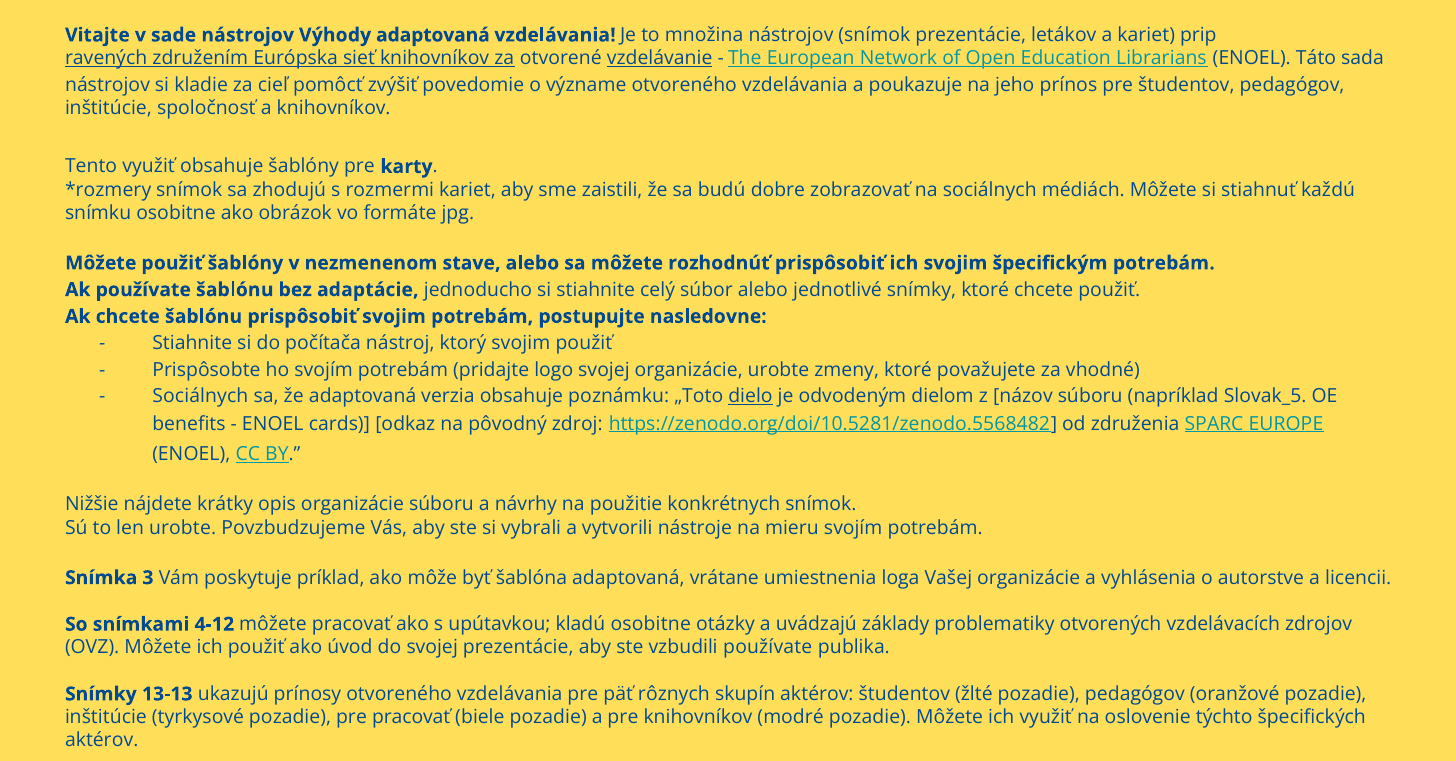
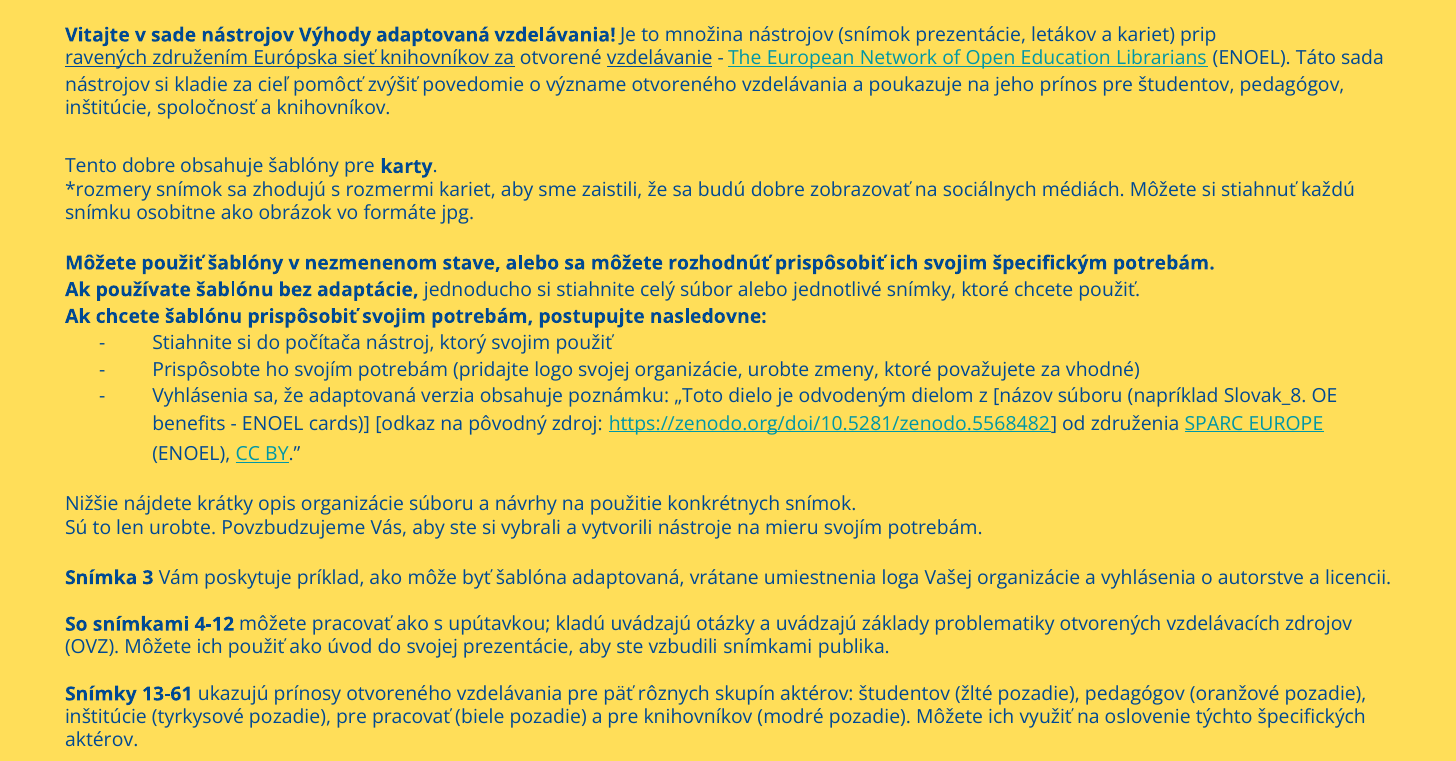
Tento využiť: využiť -> dobre
Sociálnych at (200, 396): Sociálnych -> Vyhlásenia
dielo underline: present -> none
Slovak_5: Slovak_5 -> Slovak_8
kladú osobitne: osobitne -> uvádzajú
vzbudili používate: používate -> snímkami
13-13: 13-13 -> 13-61
